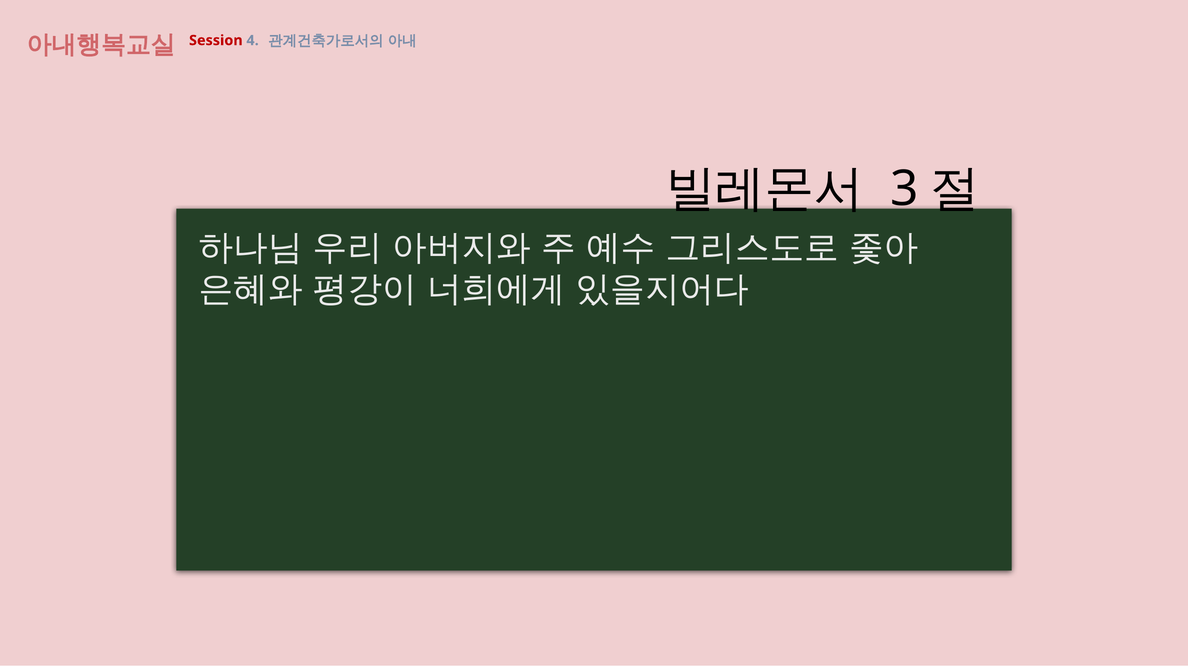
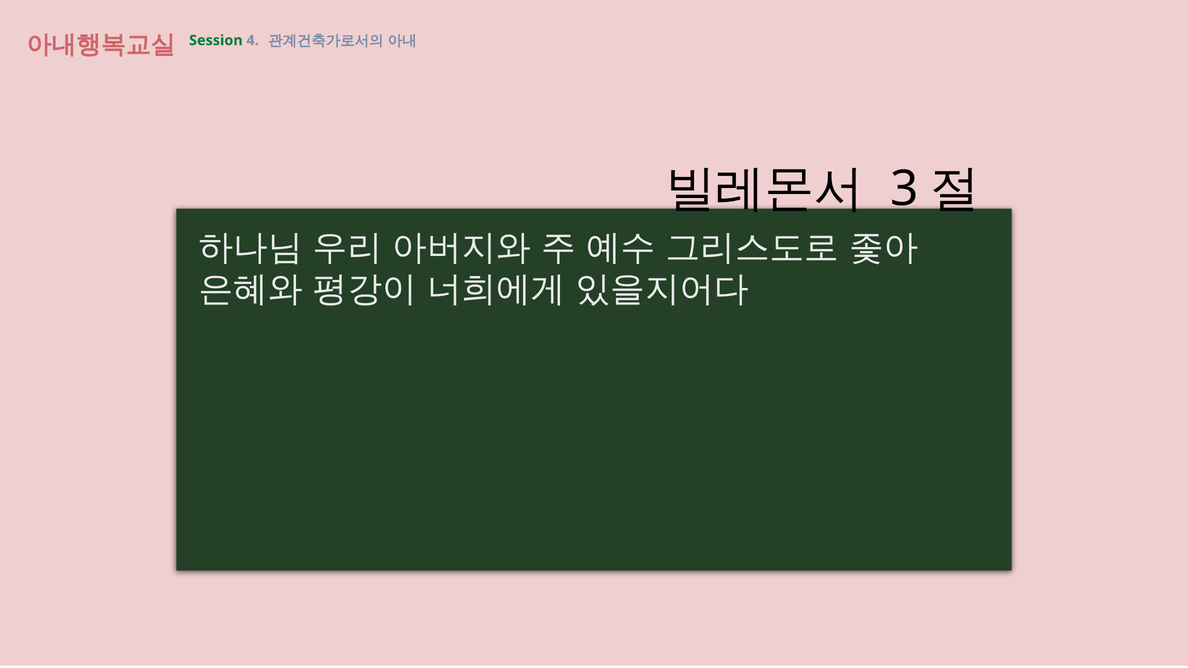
Session colour: red -> green
